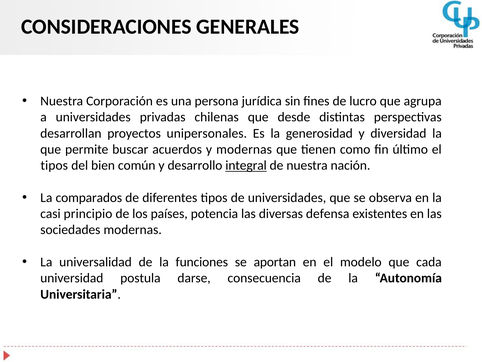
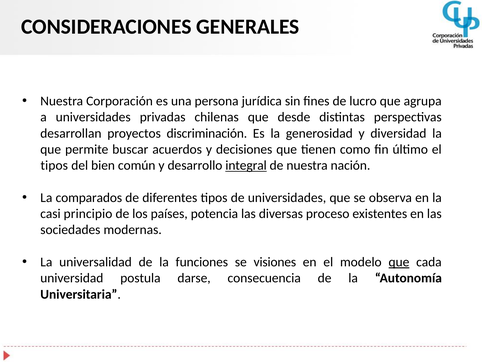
unipersonales: unipersonales -> discriminación
y modernas: modernas -> decisiones
defensa: defensa -> proceso
aportan: aportan -> visiones
que at (399, 262) underline: none -> present
